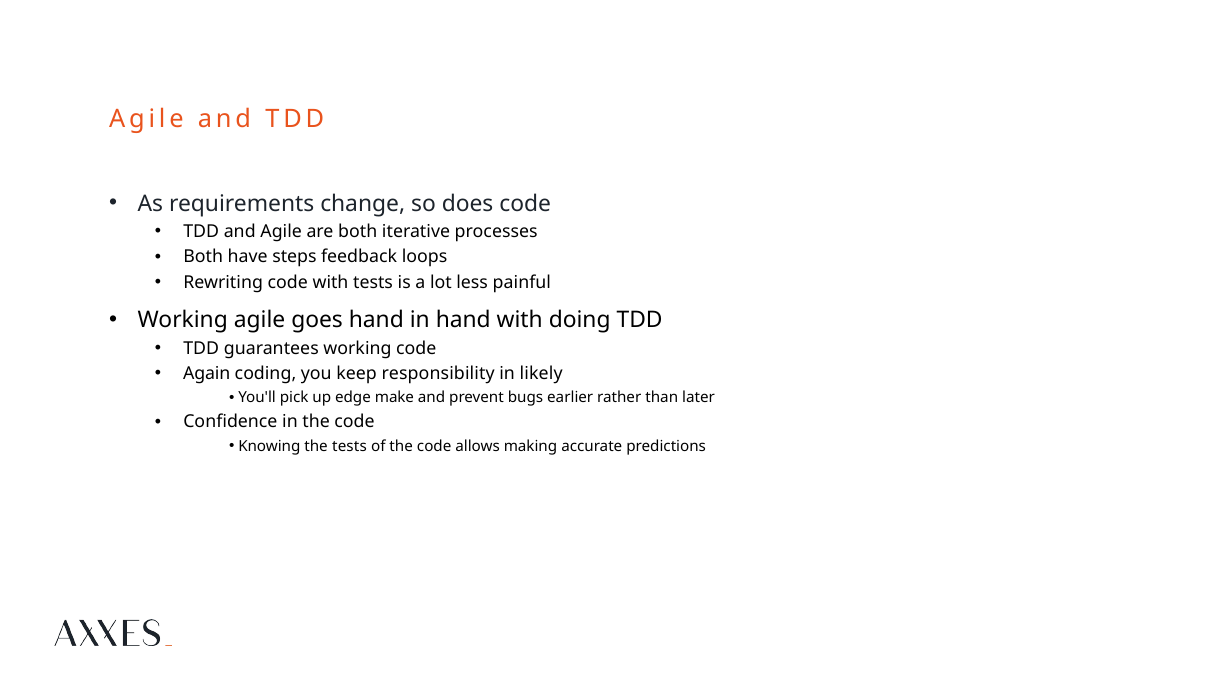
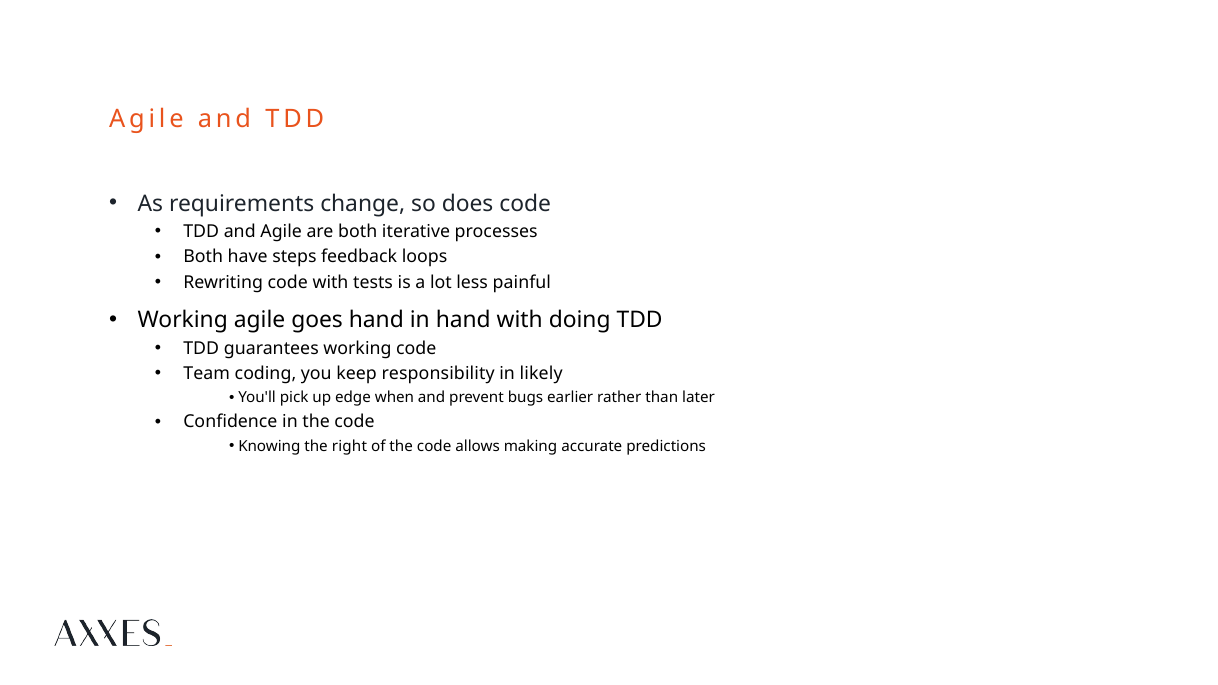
Again: Again -> Team
make: make -> when
the tests: tests -> right
